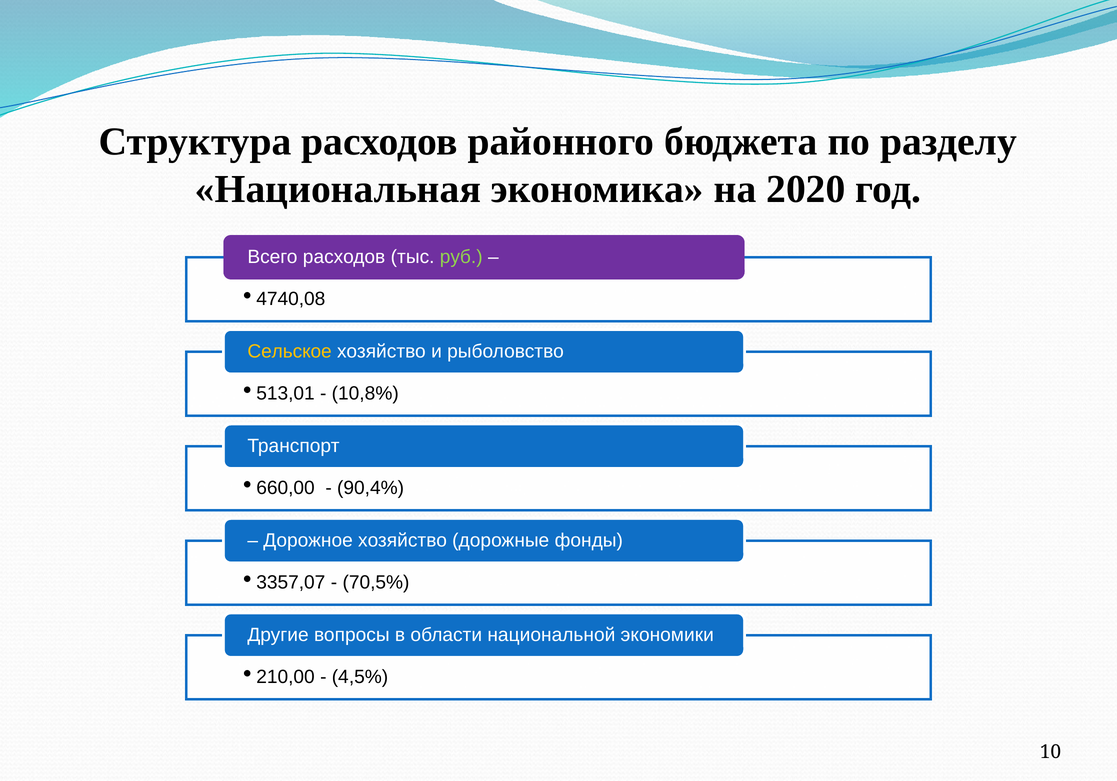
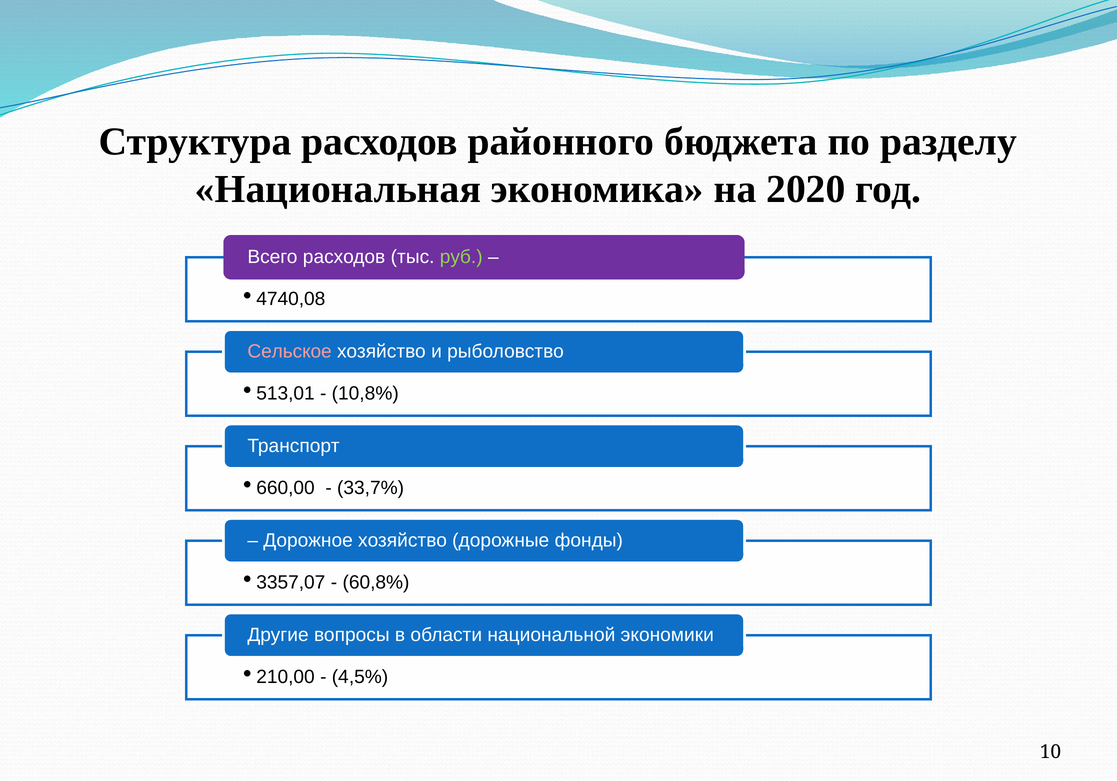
Сельское colour: yellow -> pink
90,4%: 90,4% -> 33,7%
70,5%: 70,5% -> 60,8%
